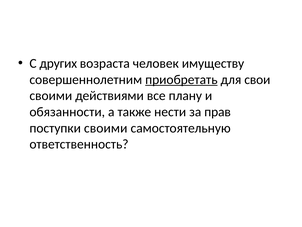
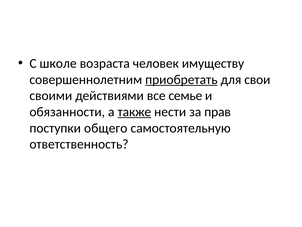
других: других -> школе
плану: плану -> семье
также underline: none -> present
поступки своими: своими -> общего
